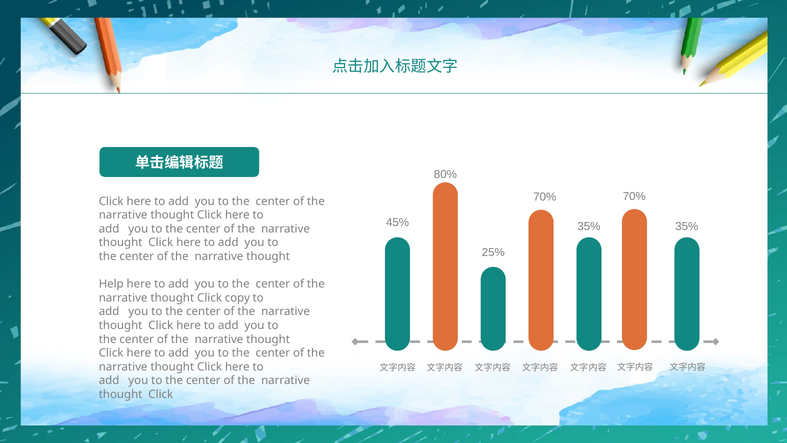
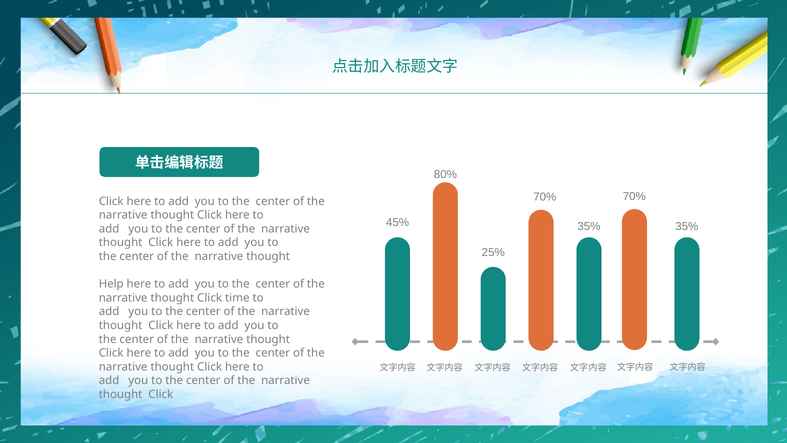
copy: copy -> time
